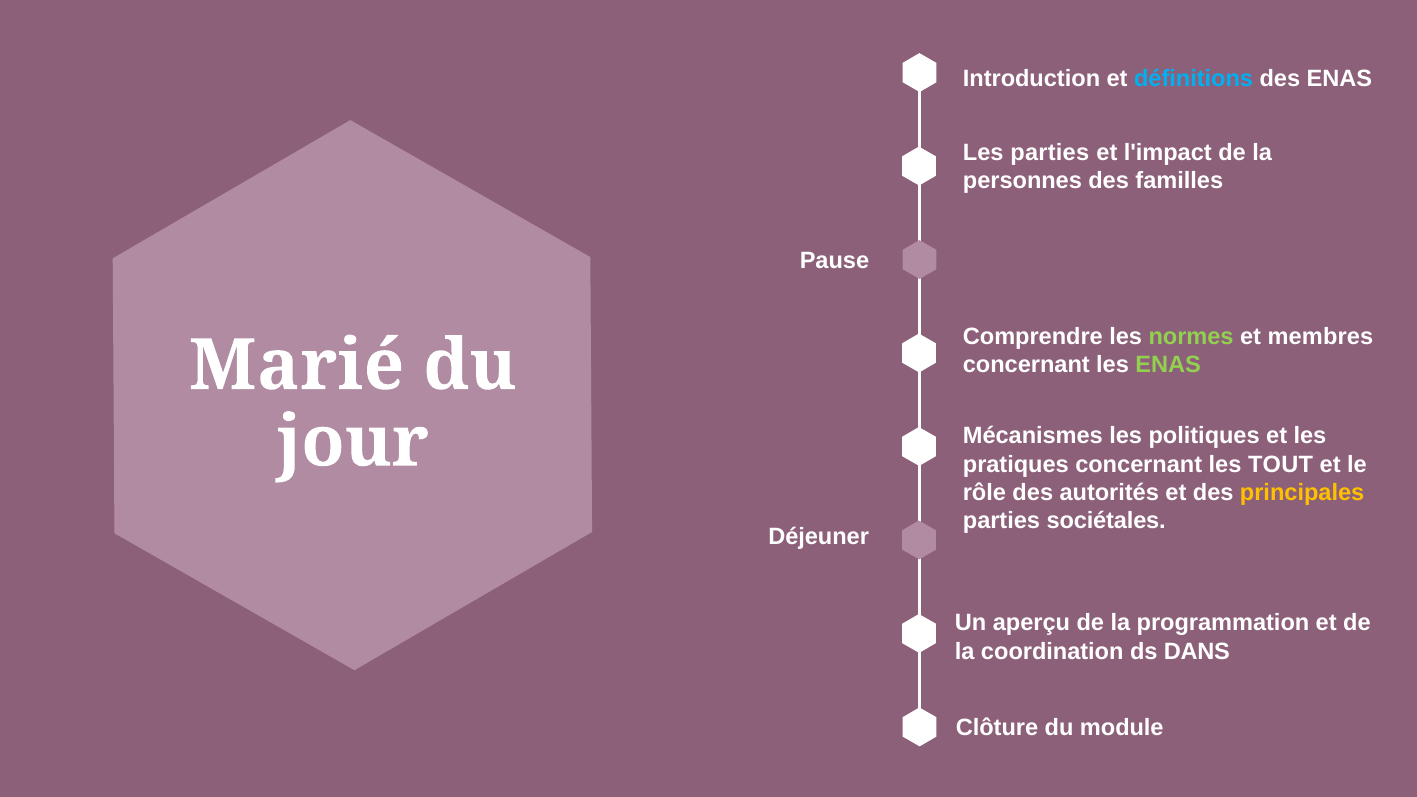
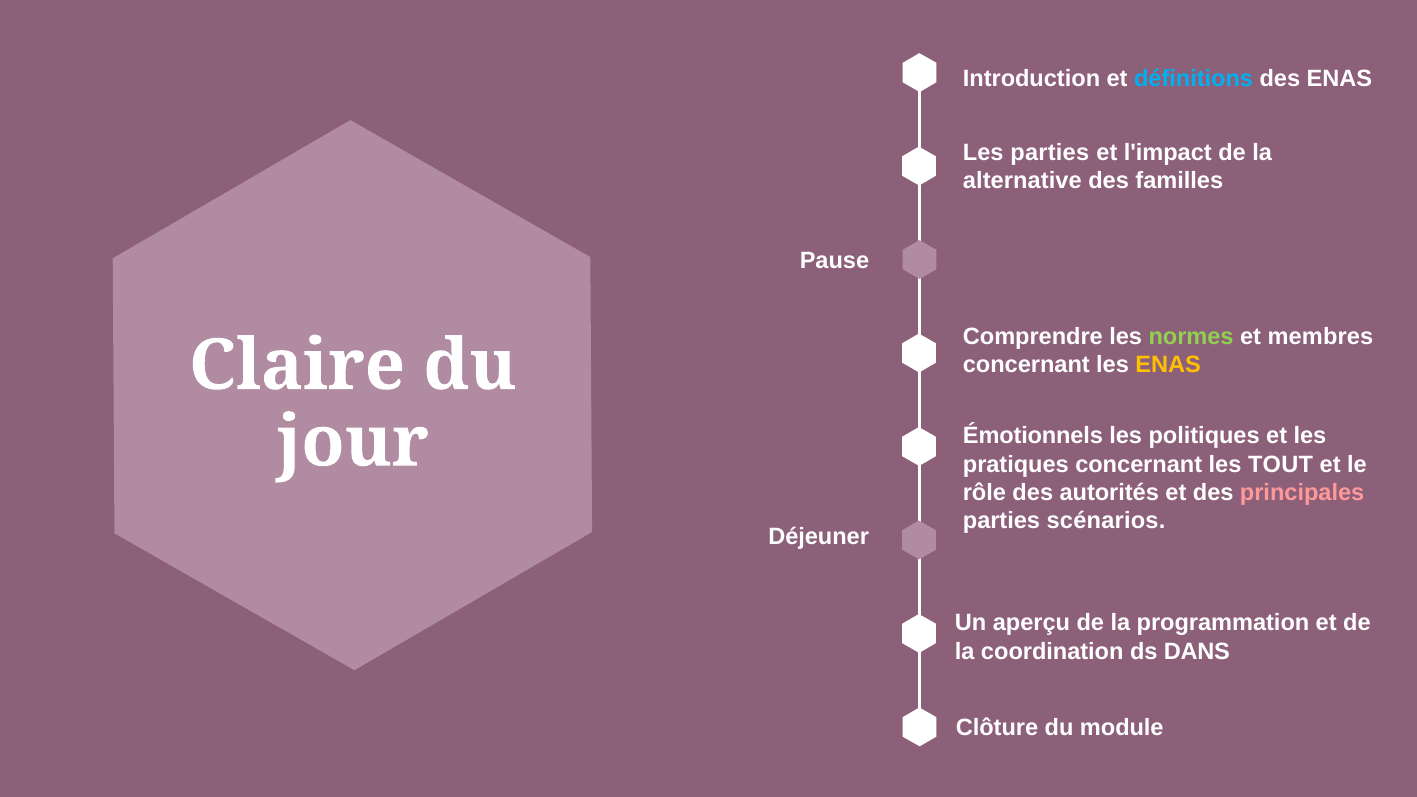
personnes: personnes -> alternative
Marié: Marié -> Claire
ENAS at (1168, 365) colour: light green -> yellow
Mécanismes: Mécanismes -> Émotionnels
principales colour: yellow -> pink
sociétales: sociétales -> scénarios
